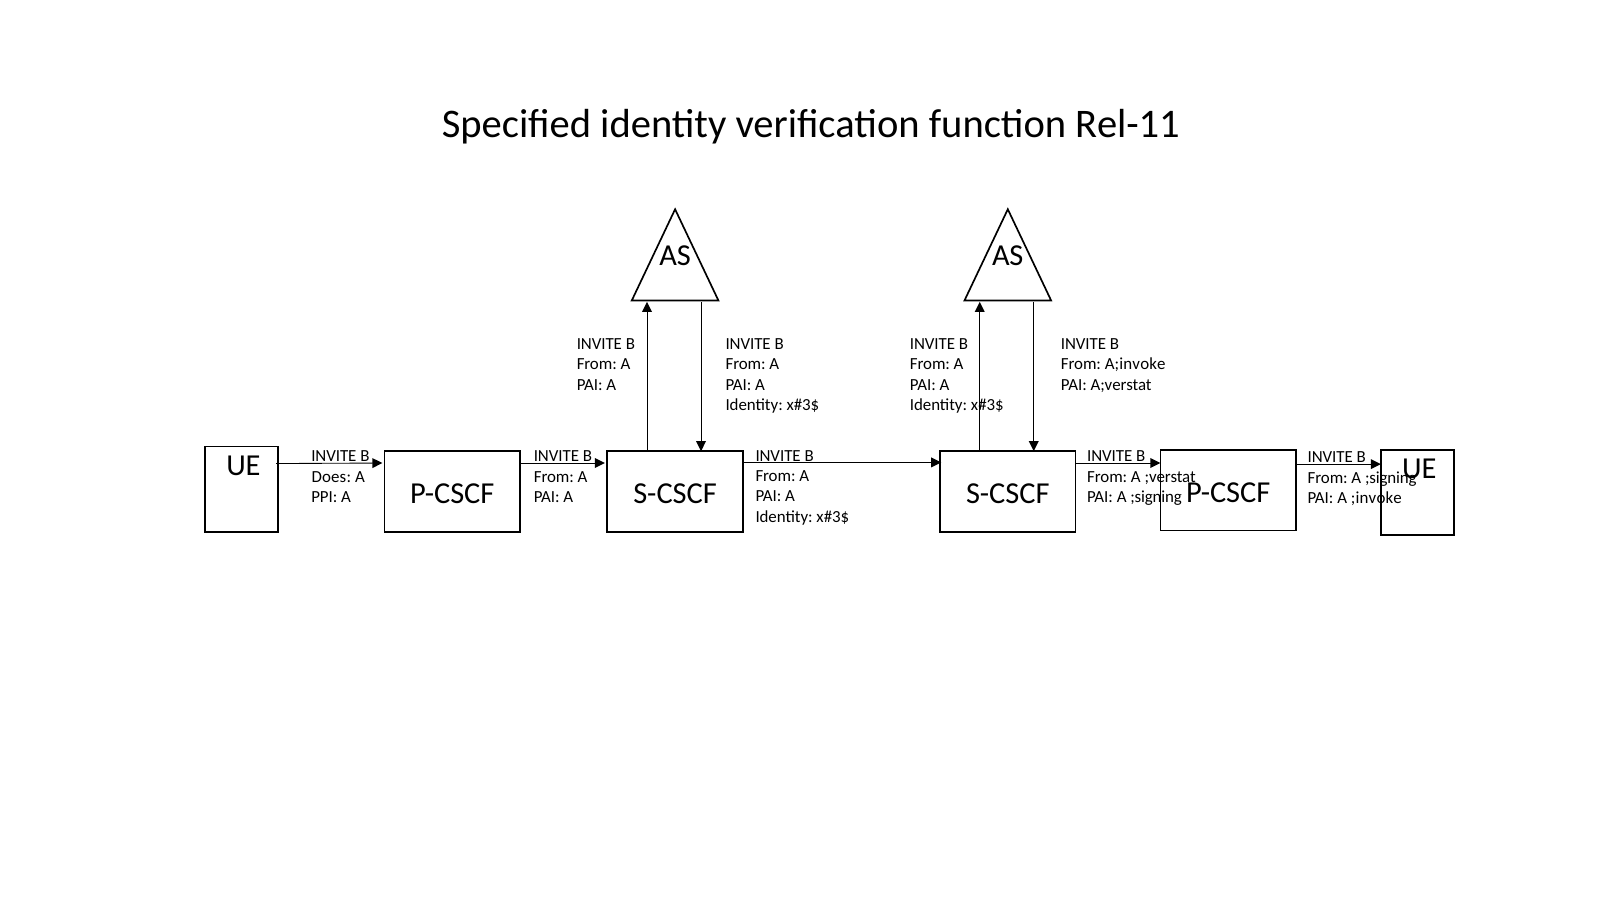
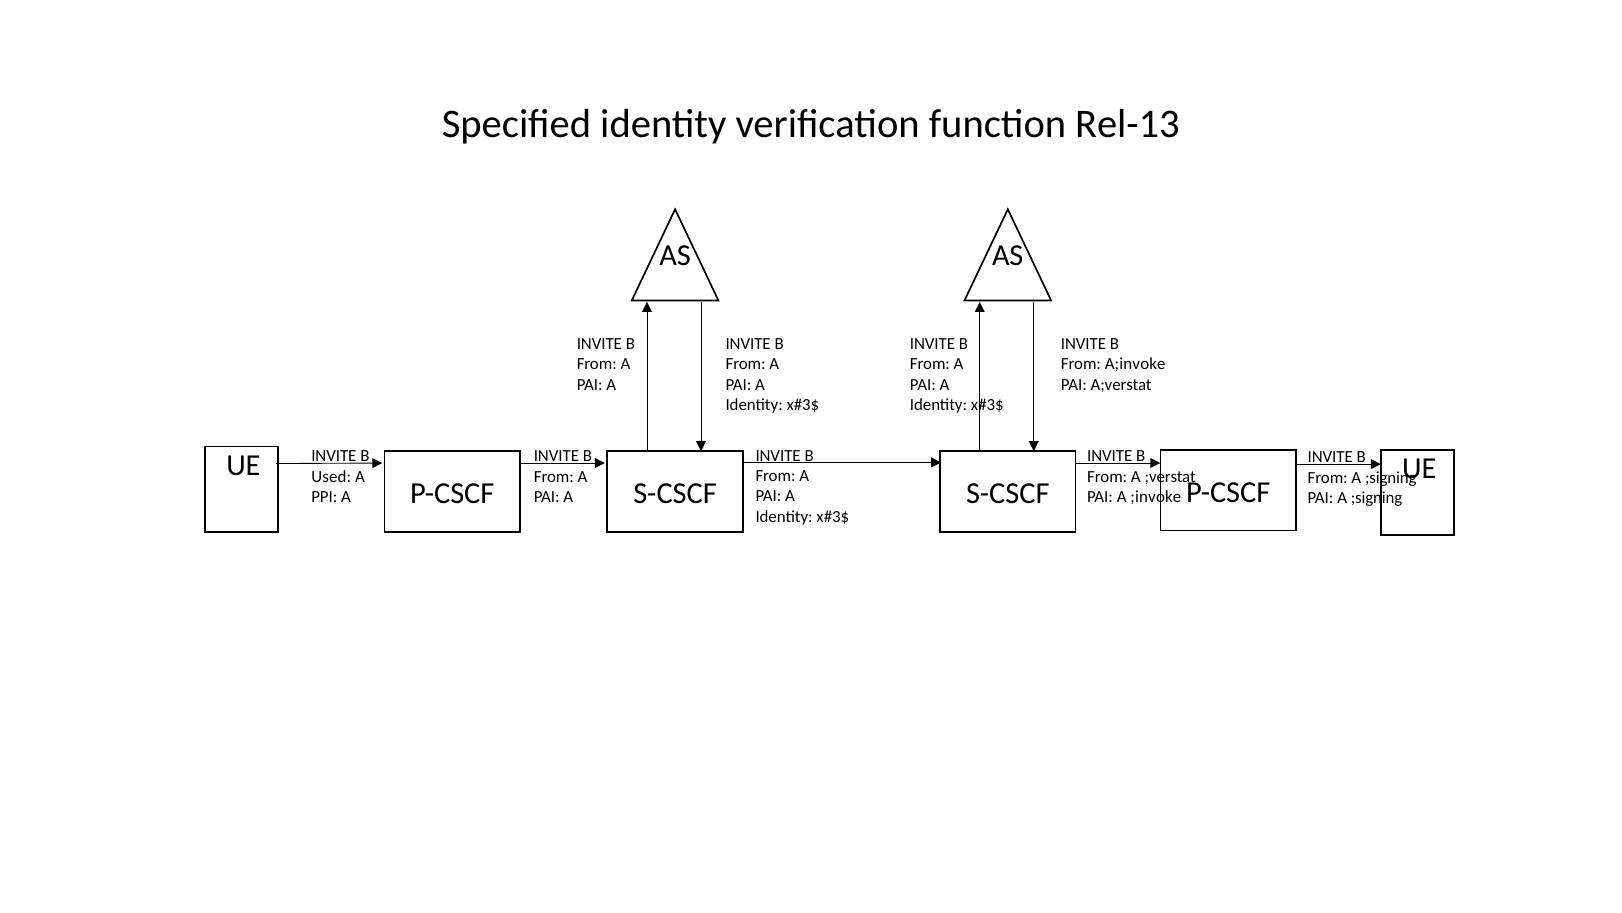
Rel-11: Rel-11 -> Rel-13
Does: Does -> Used
PAI A ;signing: ;signing -> ;invoke
PAI A ;invoke: ;invoke -> ;signing
